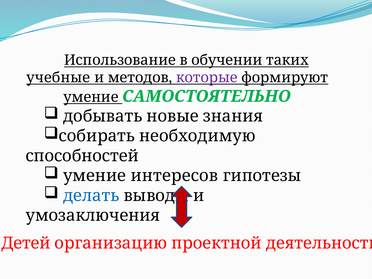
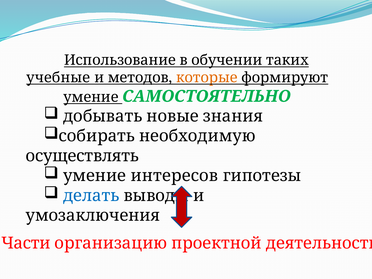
которые colour: purple -> orange
способностей: способностей -> осуществлять
Детей: Детей -> Части
